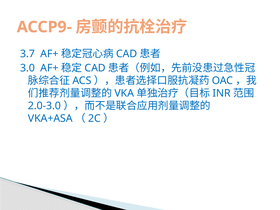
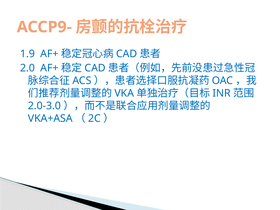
3.7: 3.7 -> 1.9
3.0: 3.0 -> 2.0
